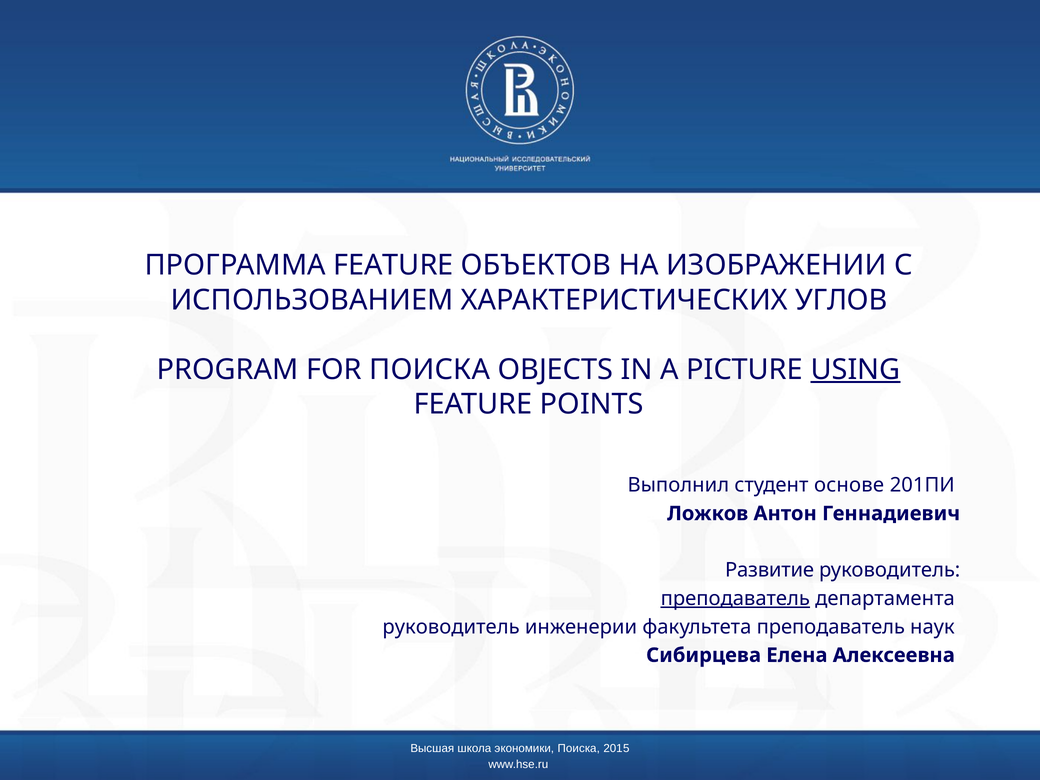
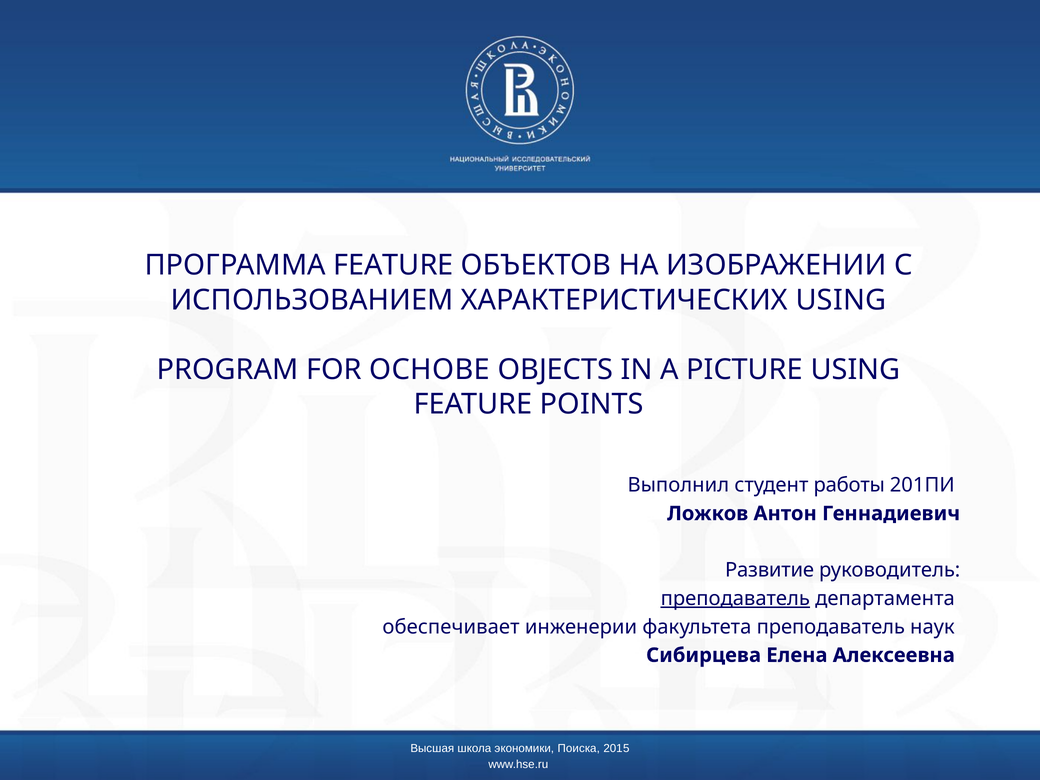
ХАРАКТЕРИСТИЧЕСКИХ УГЛОВ: УГЛОВ -> USING
FOR ПОИСКА: ПОИСКА -> ОСНОВЕ
USING at (855, 369) underline: present -> none
основе: основе -> работы
руководитель at (451, 627): руководитель -> обеспечивает
